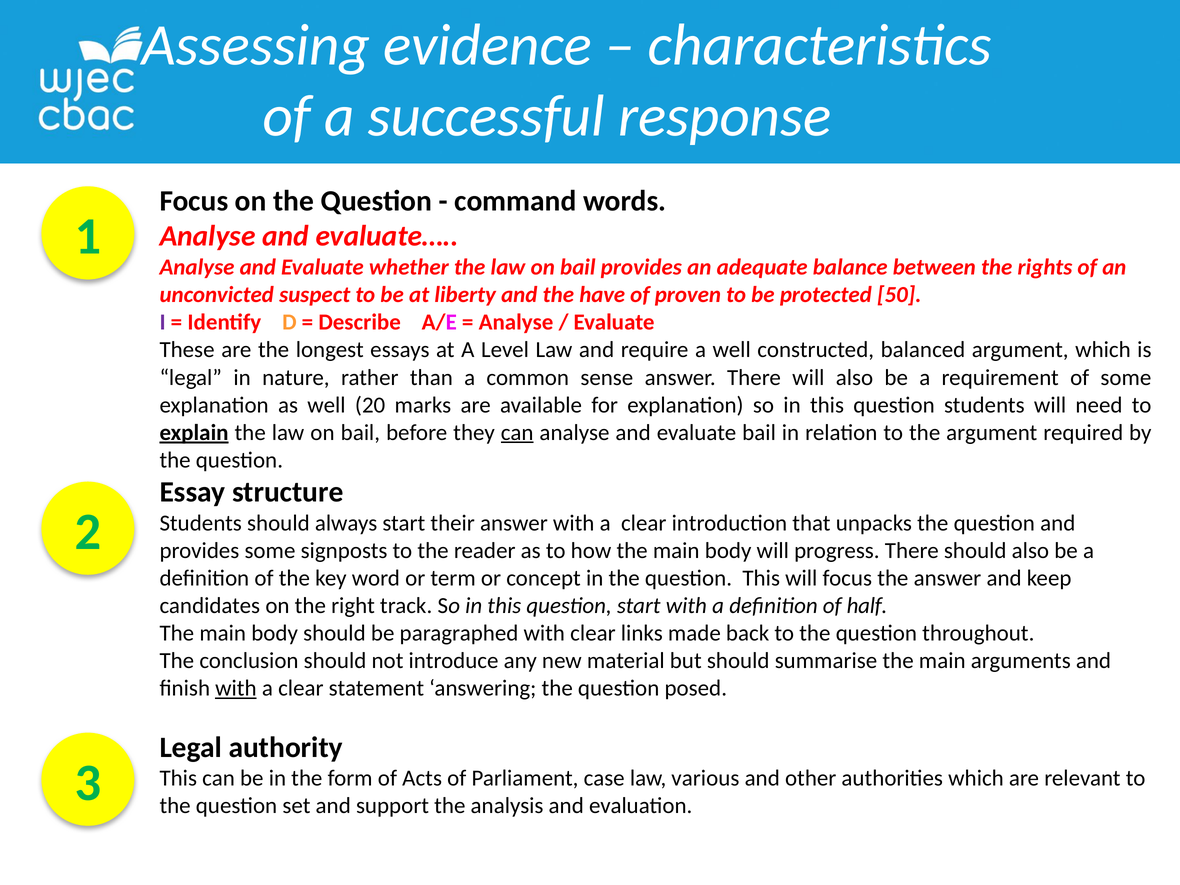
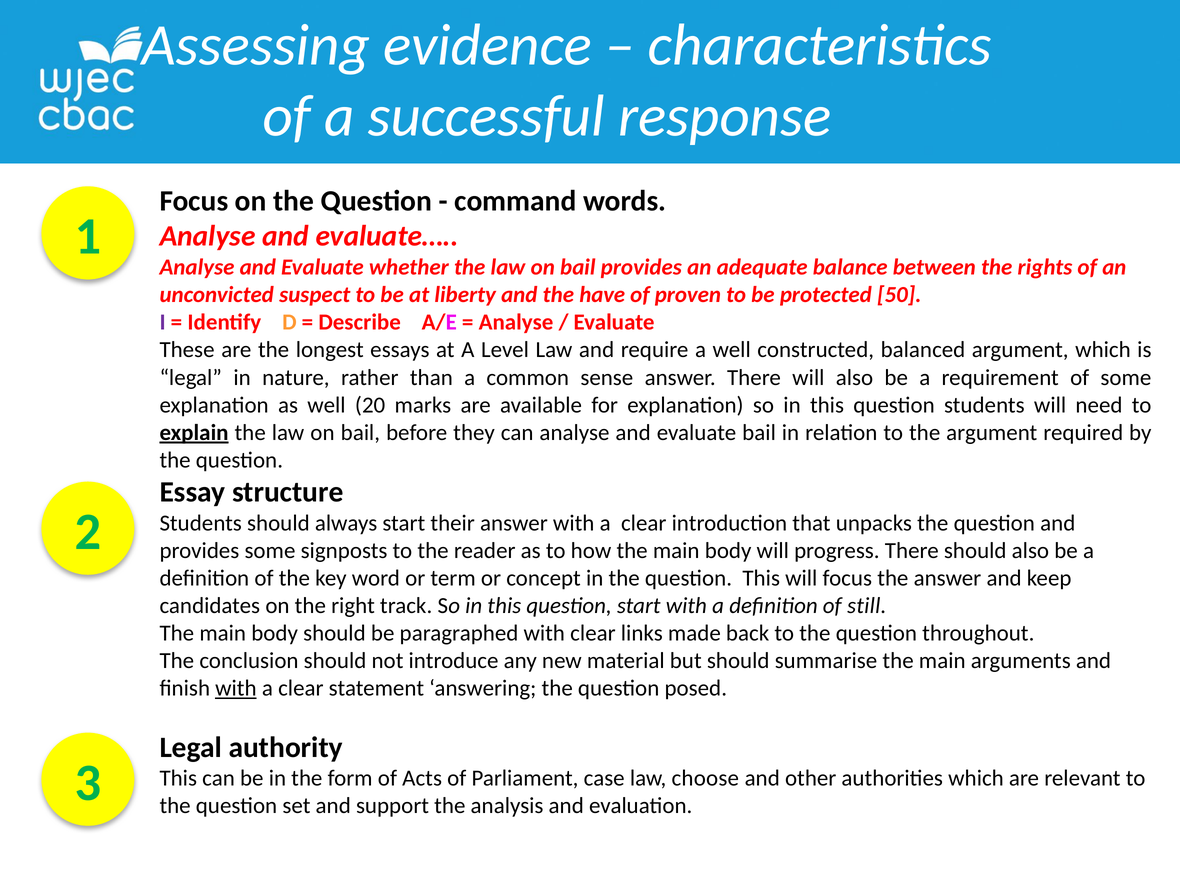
can at (517, 433) underline: present -> none
half: half -> still
various: various -> choose
